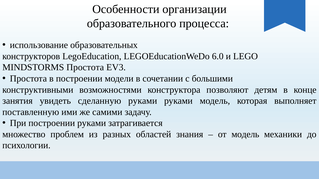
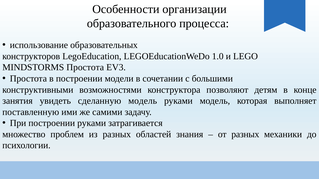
6.0: 6.0 -> 1.0
сделанную руками: руками -> модель
от модель: модель -> разных
